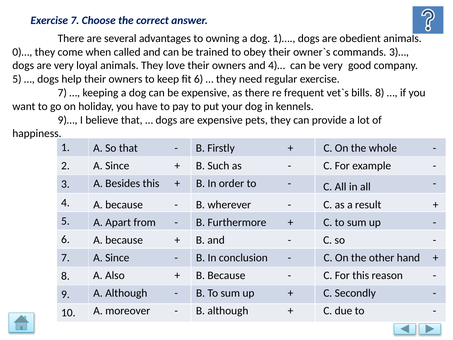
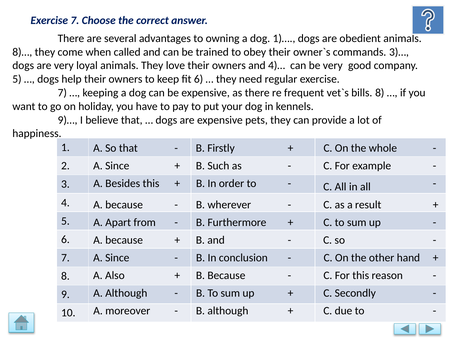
0)…: 0)… -> 8)…
